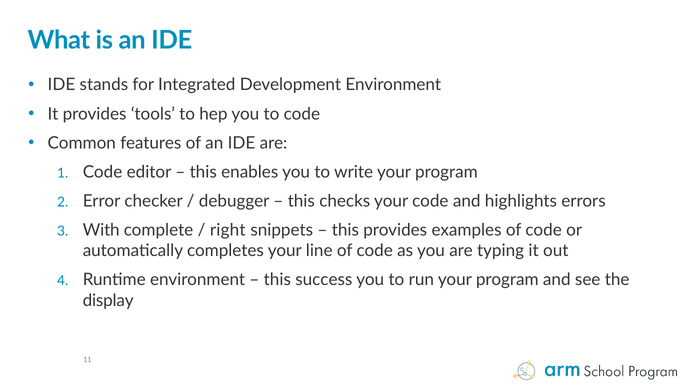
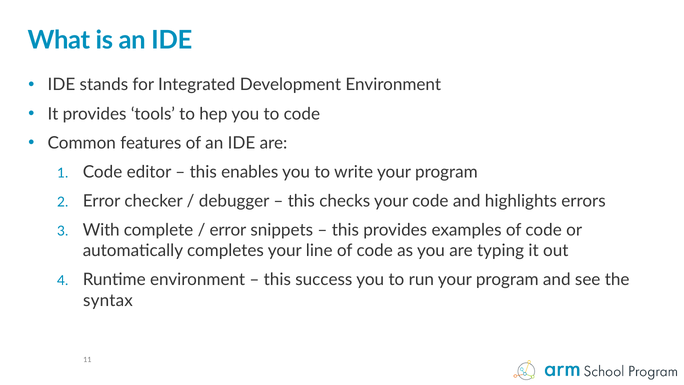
right at (228, 230): right -> error
display: display -> syntax
